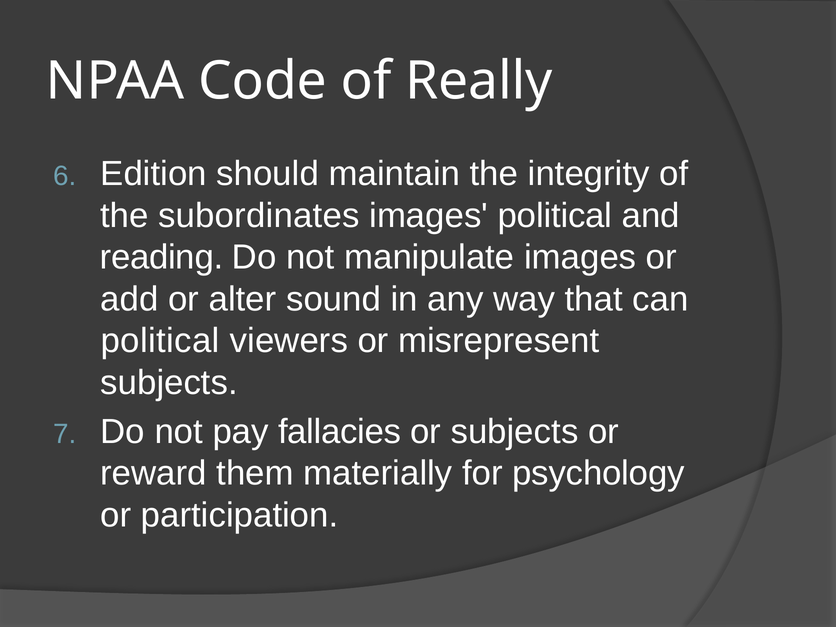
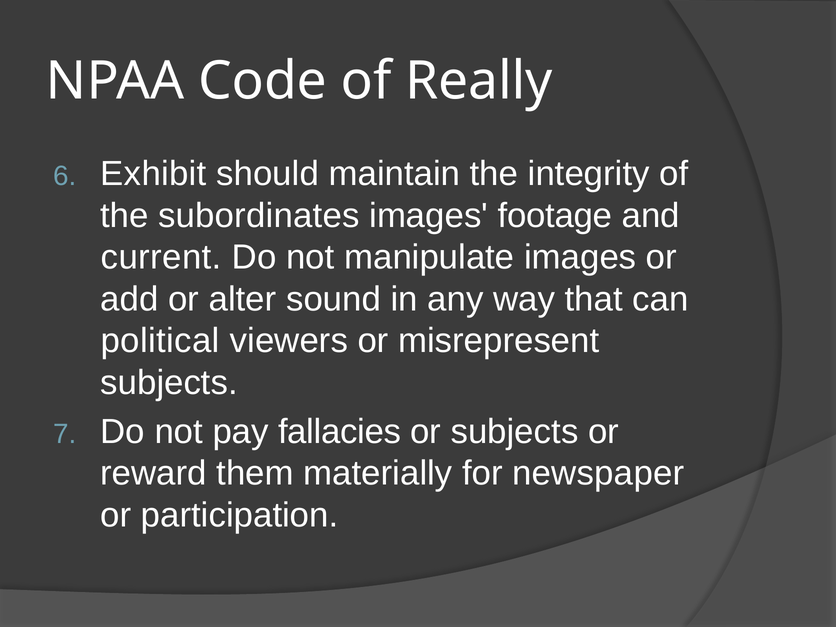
Edition: Edition -> Exhibit
images political: political -> footage
reading: reading -> current
psychology: psychology -> newspaper
